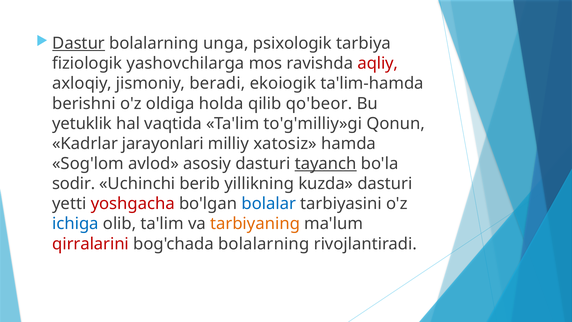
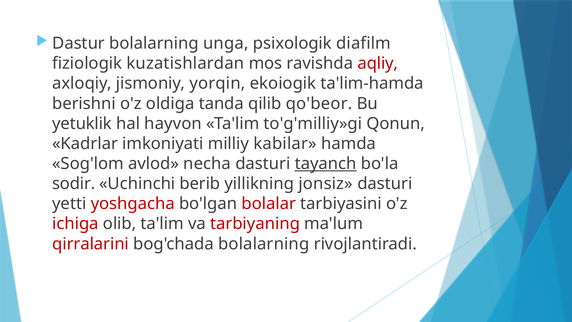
Dastur underline: present -> none
tarbiya: tarbiya -> diafilm
yashovchilarga: yashovchilarga -> kuzatishlardan
beradi: beradi -> yorqin
holda: holda -> tanda
vaqtida: vaqtida -> hayvon
jarayonlari: jarayonlari -> imkoniyati
xatosiz: xatosiz -> kabilar
asosiy: asosiy -> necha
kuzda: kuzda -> jonsiz
bolalar colour: blue -> red
ichiga colour: blue -> red
tarbiyaning colour: orange -> red
